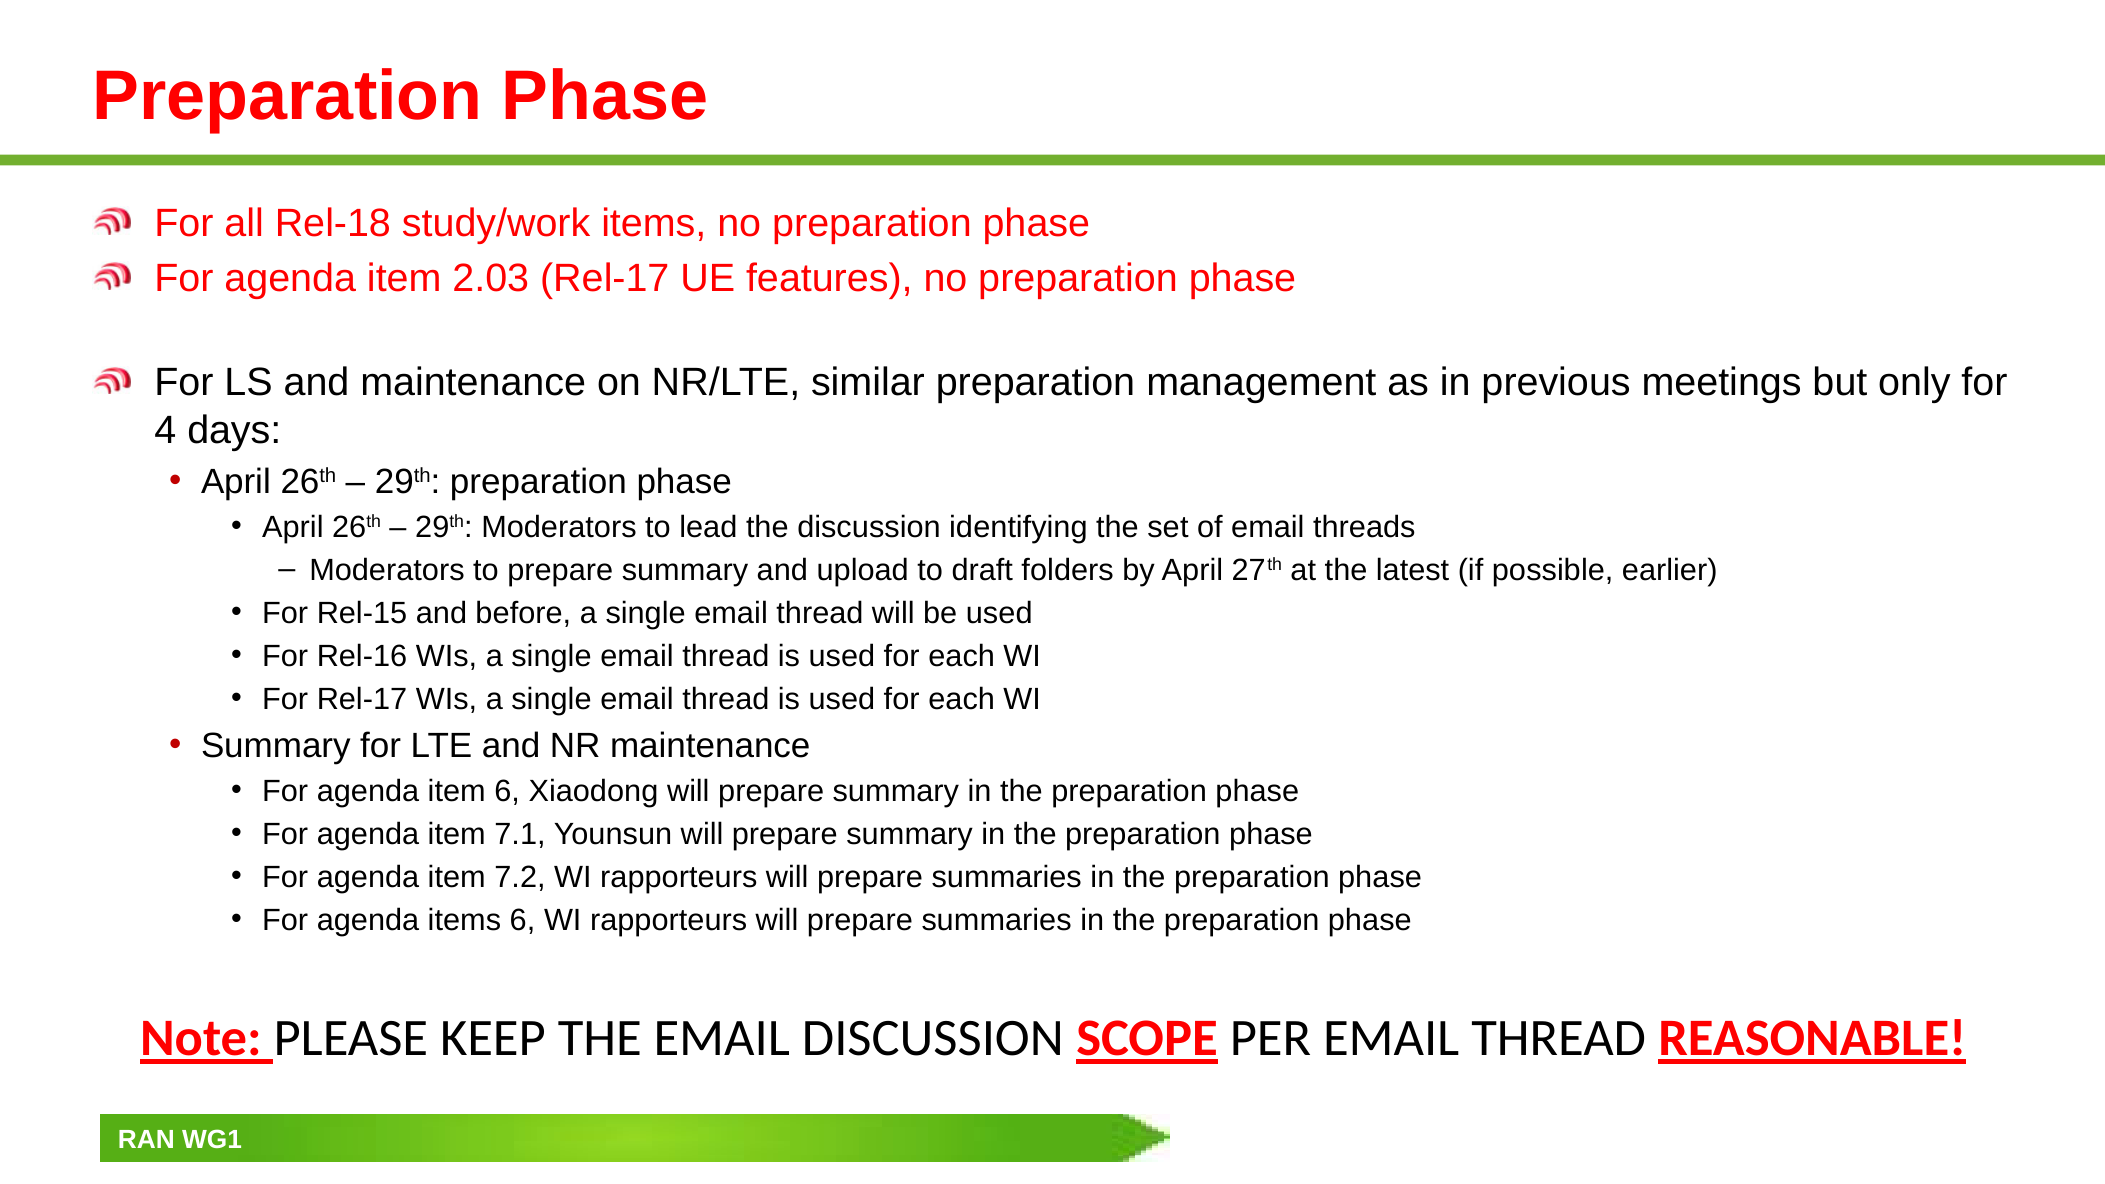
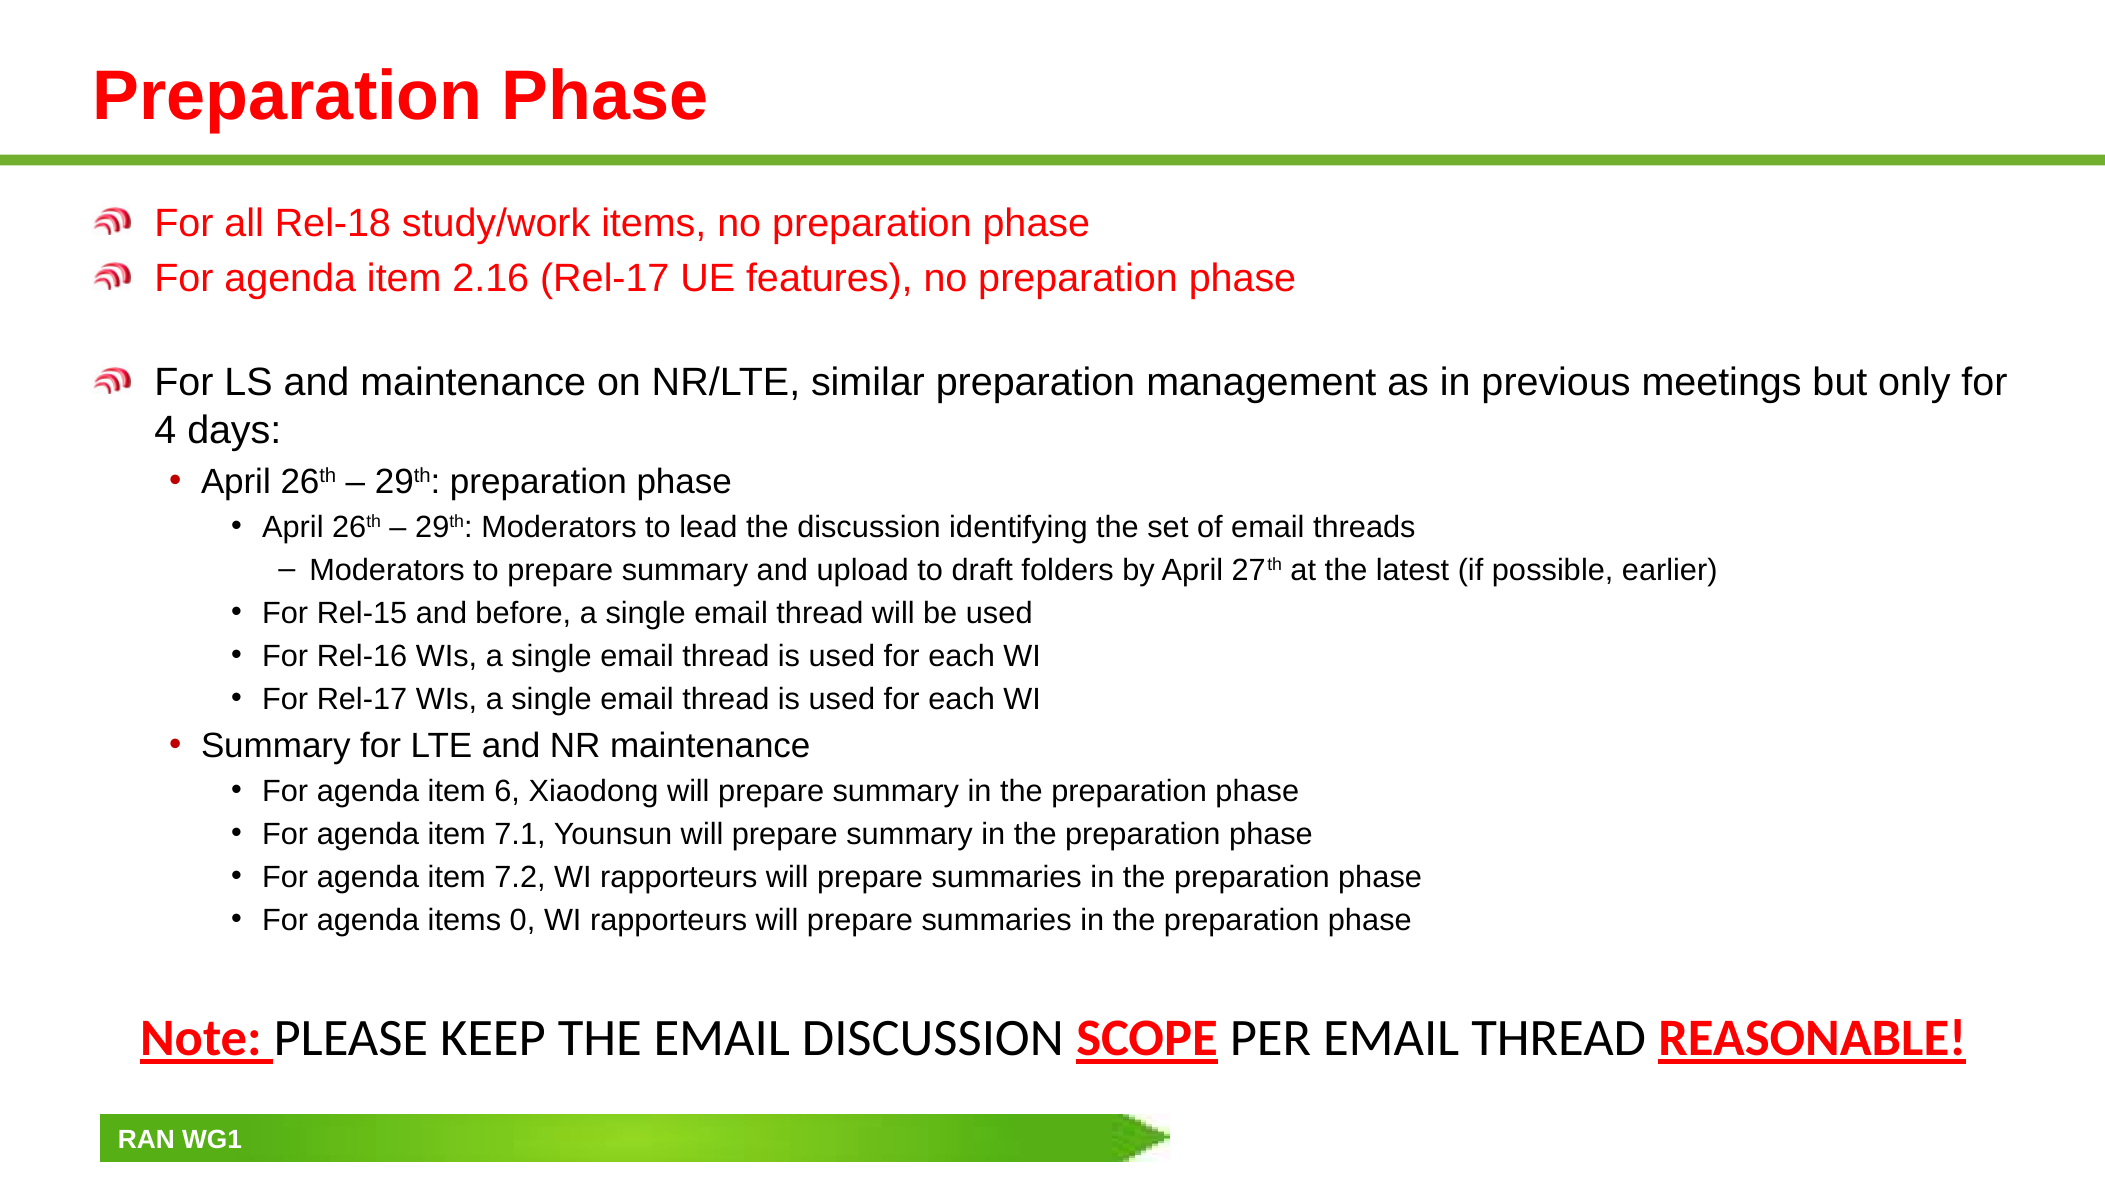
2.03: 2.03 -> 2.16
items 6: 6 -> 0
